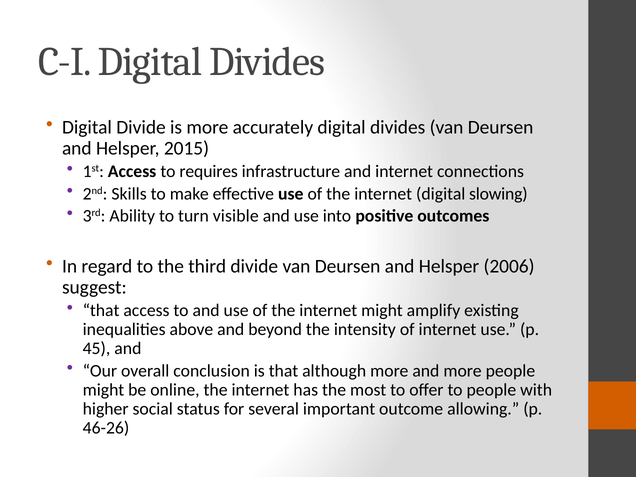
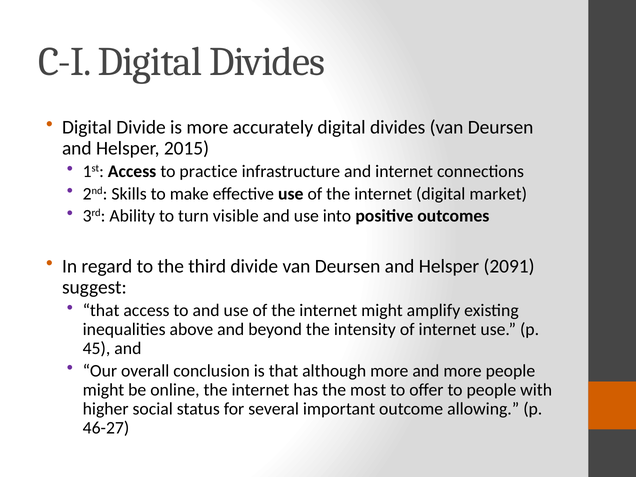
requires: requires -> practice
slowing: slowing -> market
2006: 2006 -> 2091
46-26: 46-26 -> 46-27
